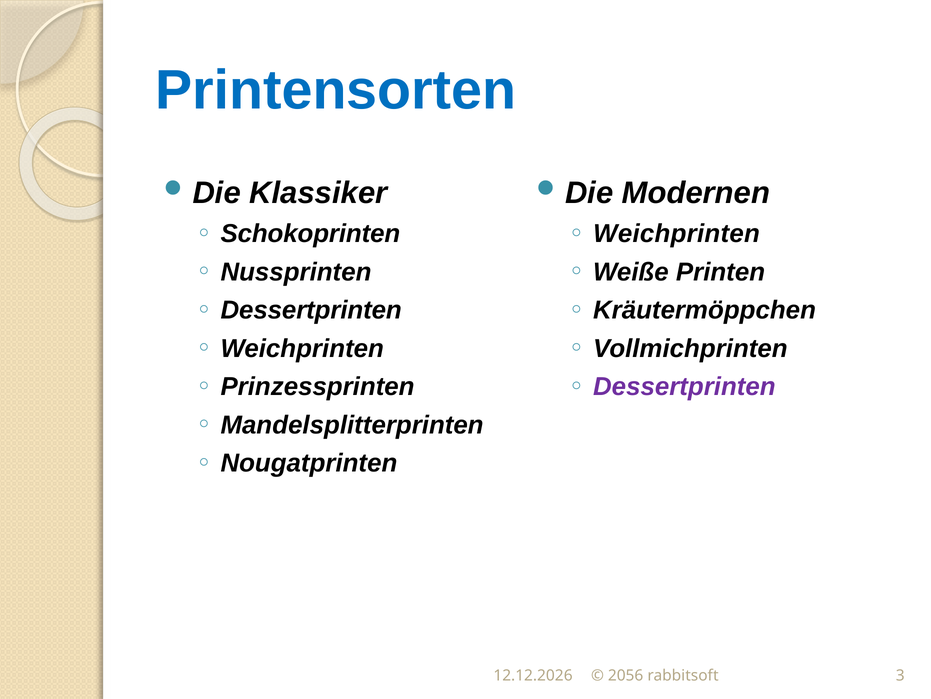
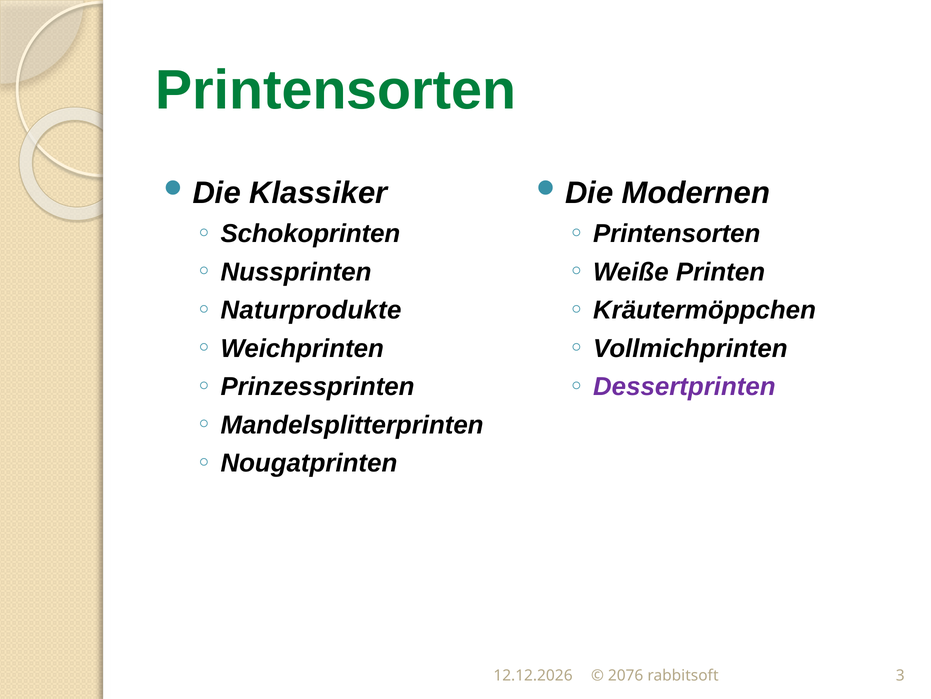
Printensorten at (336, 90) colour: blue -> green
Weichprinten at (677, 234): Weichprinten -> Printensorten
Dessertprinten at (311, 310): Dessertprinten -> Naturprodukte
2056: 2056 -> 2076
